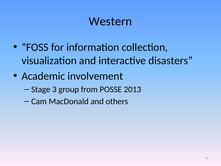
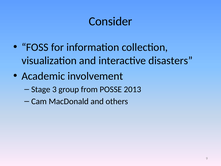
Western: Western -> Consider
